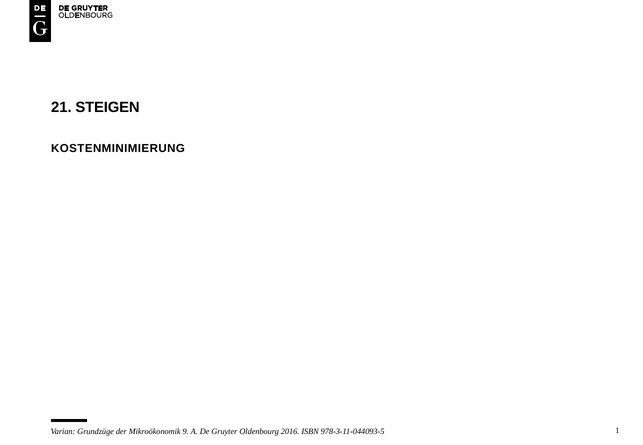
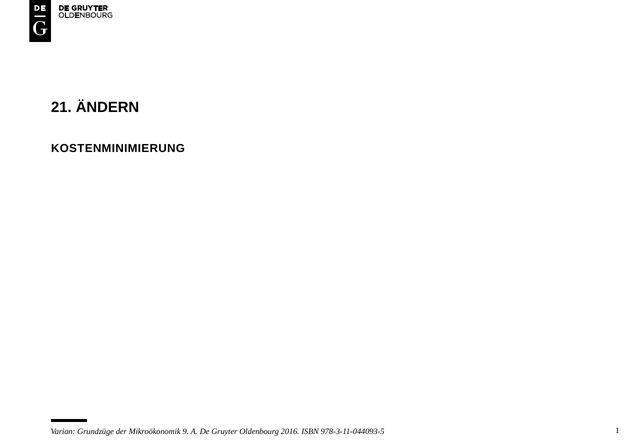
STEIGEN: STEIGEN -> ÄNDERN
